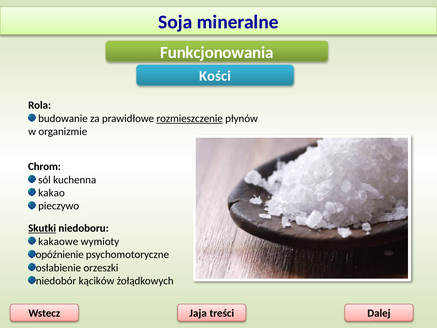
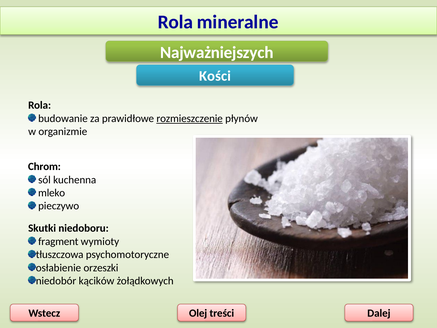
Soja at (175, 22): Soja -> Rola
Funkcjonowania: Funkcjonowania -> Najważniejszych
kakao: kakao -> mleko
Skutki underline: present -> none
kakaowe: kakaowe -> fragment
opóźnienie: opóźnienie -> tłuszczowa
Jaja: Jaja -> Olej
